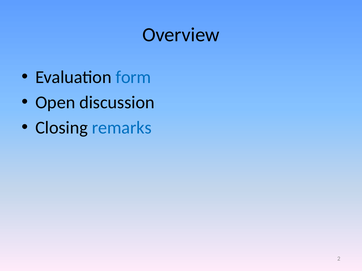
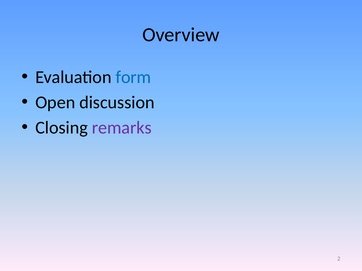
remarks colour: blue -> purple
